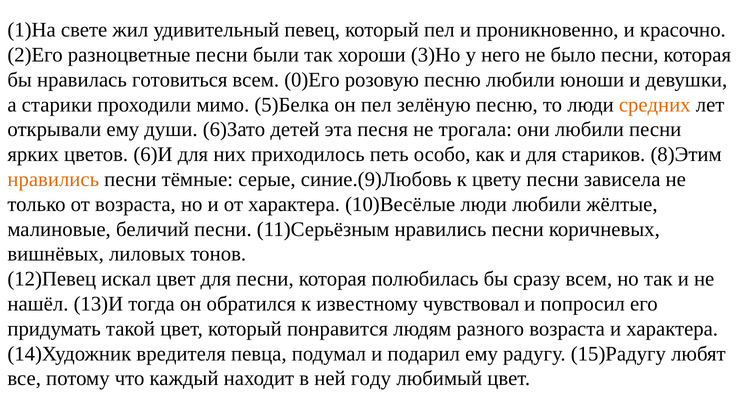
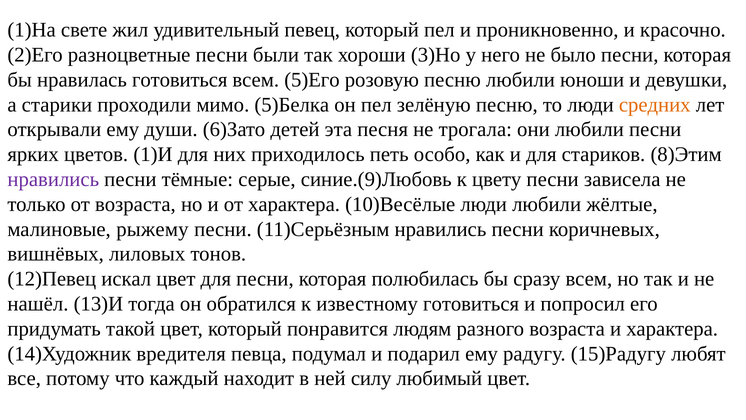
0)Его: 0)Его -> 5)Его
6)И: 6)И -> 1)И
нравились at (53, 179) colour: orange -> purple
беличий: беличий -> рыжему
известному чувствовал: чувствовал -> готовиться
году: году -> силу
